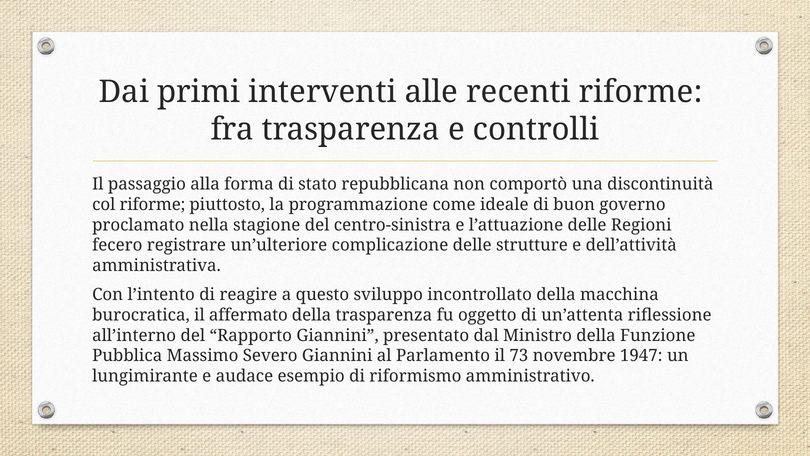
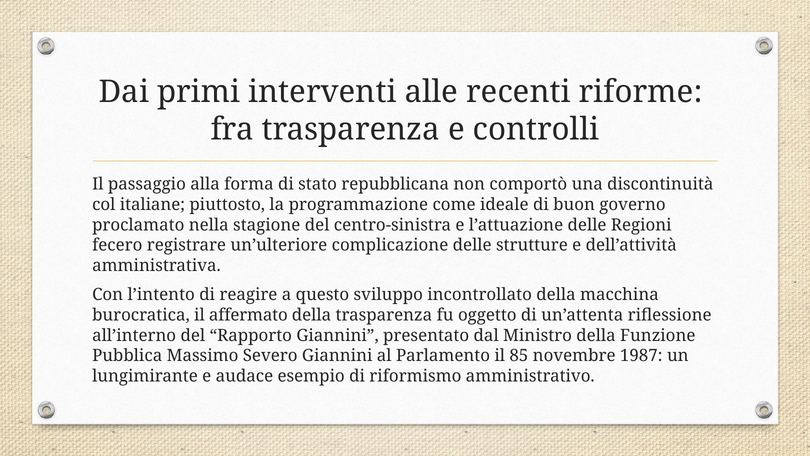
col riforme: riforme -> italiane
73: 73 -> 85
1947: 1947 -> 1987
